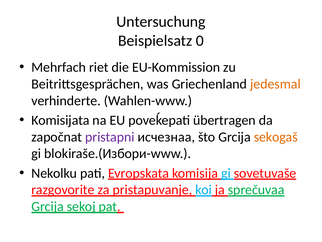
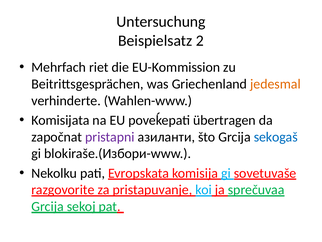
0: 0 -> 2
исчезнаа: исчезнаа -> азиланти
sekogaš colour: orange -> blue
